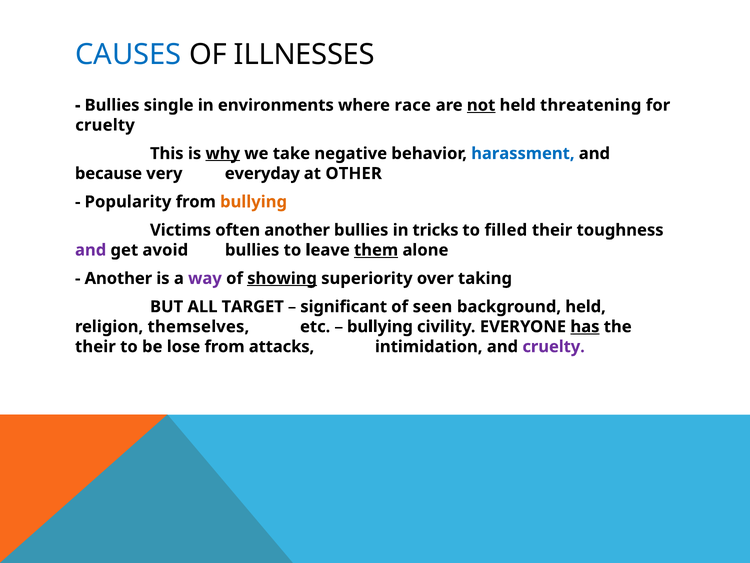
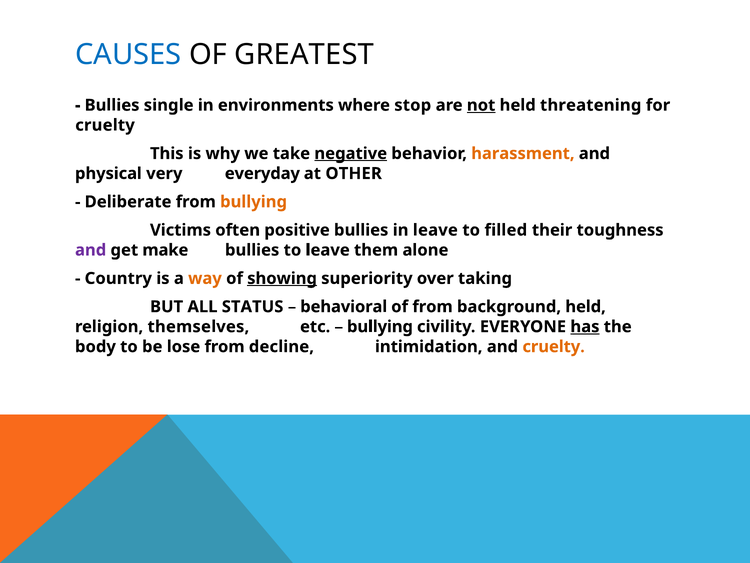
ILLNESSES: ILLNESSES -> GREATEST
race: race -> stop
why underline: present -> none
negative underline: none -> present
harassment colour: blue -> orange
because: because -> physical
Popularity: Popularity -> Deliberate
often another: another -> positive
in tricks: tricks -> leave
avoid: avoid -> make
them underline: present -> none
Another at (118, 278): Another -> Country
way colour: purple -> orange
TARGET: TARGET -> STATUS
significant: significant -> behavioral
of seen: seen -> from
their at (95, 346): their -> body
attacks: attacks -> decline
cruelty at (554, 346) colour: purple -> orange
